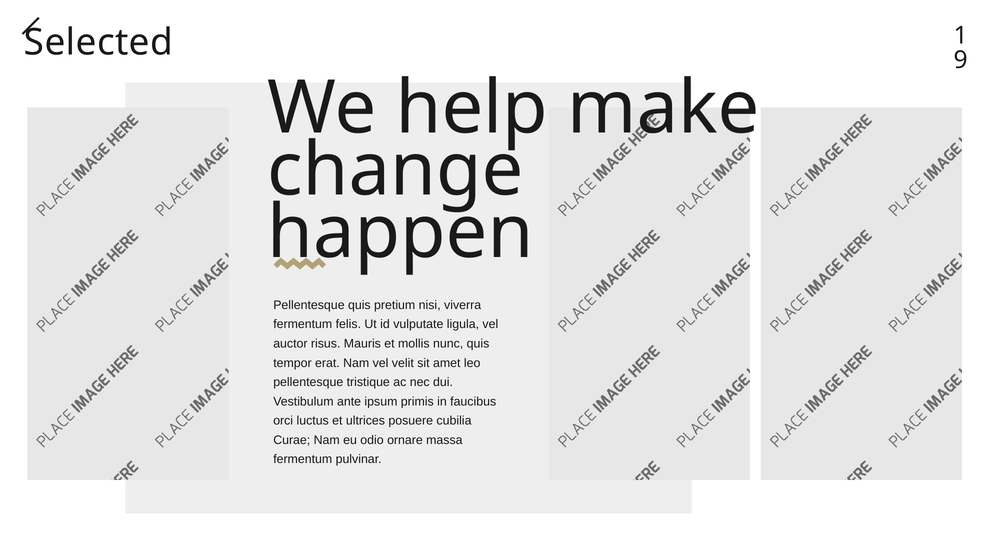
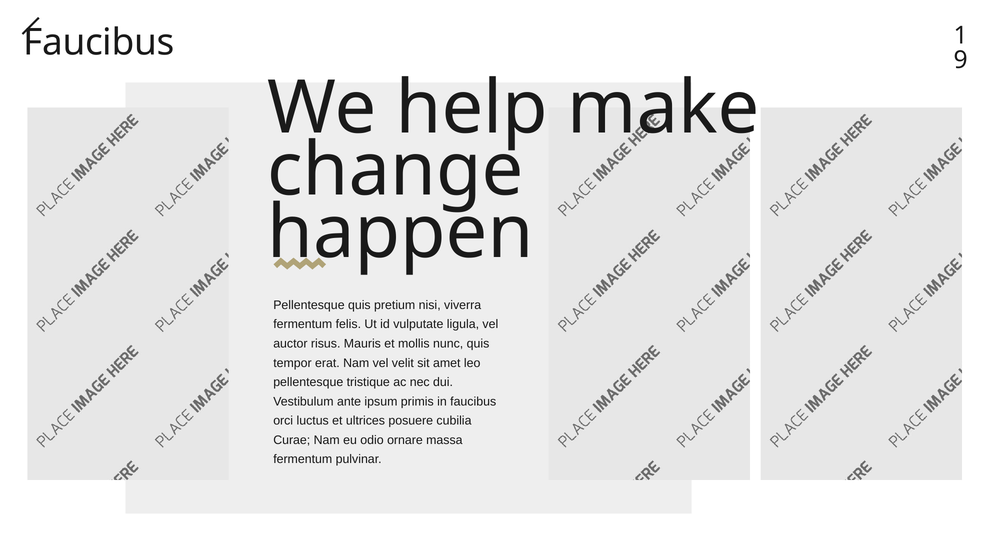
Selected at (98, 42): Selected -> Faucibus
